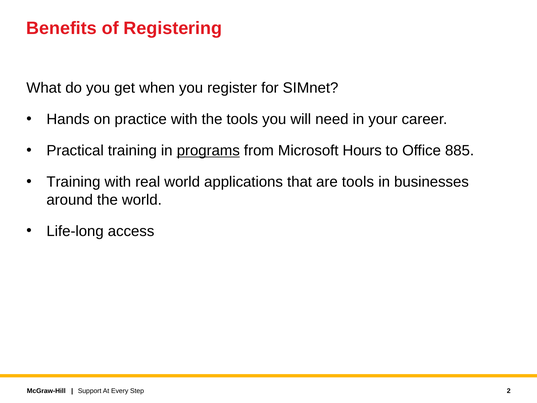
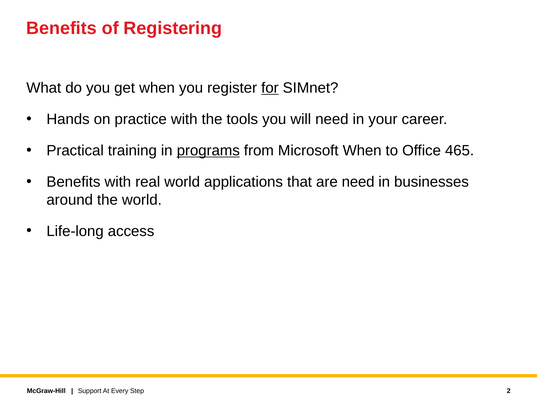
for underline: none -> present
Microsoft Hours: Hours -> When
885: 885 -> 465
Training at (73, 182): Training -> Benefits
are tools: tools -> need
